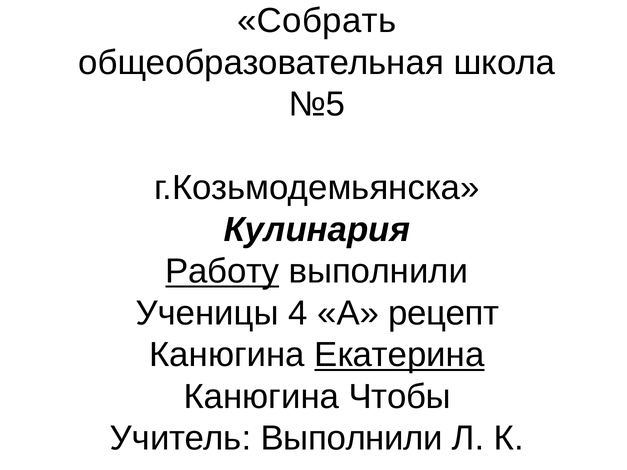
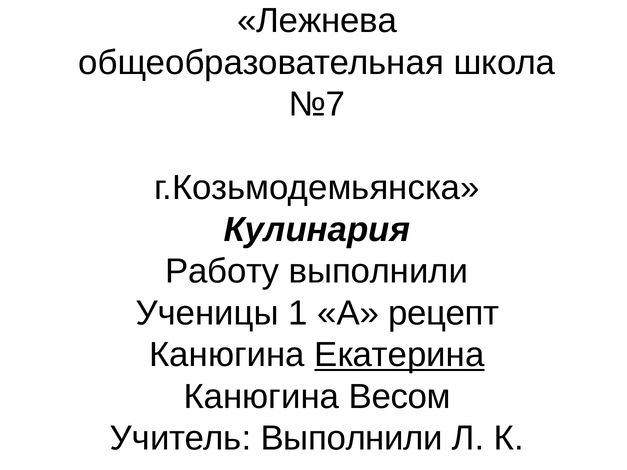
Собрать: Собрать -> Лежнева
№5: №5 -> №7
Работу underline: present -> none
4: 4 -> 1
Чтобы: Чтобы -> Весом
